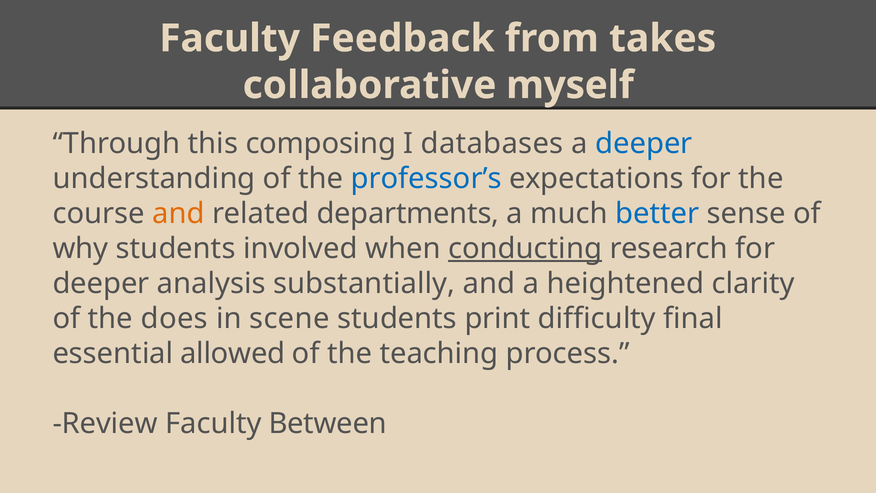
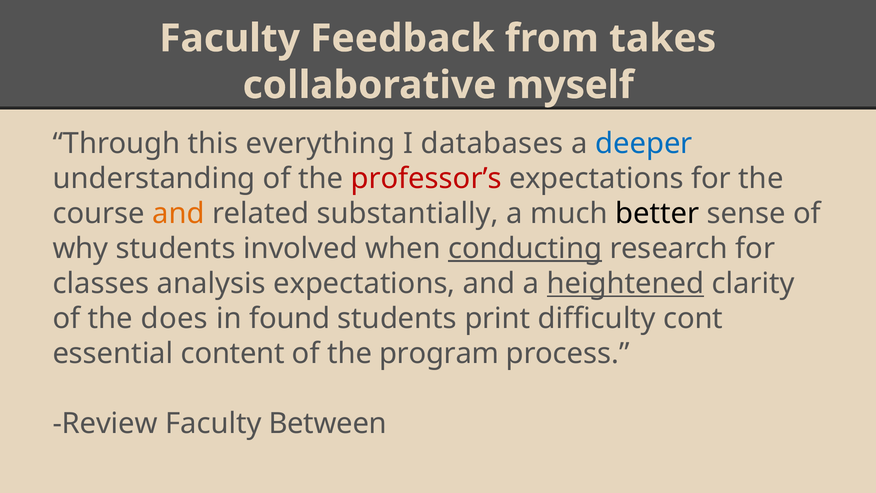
composing: composing -> everything
professor’s colour: blue -> red
departments: departments -> substantially
better colour: blue -> black
deeper at (101, 283): deeper -> classes
analysis substantially: substantially -> expectations
heightened underline: none -> present
scene: scene -> found
final: final -> cont
allowed: allowed -> content
teaching: teaching -> program
